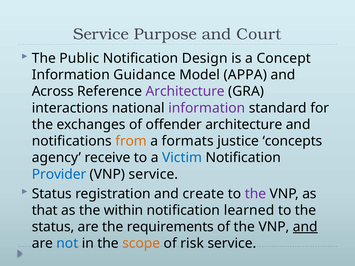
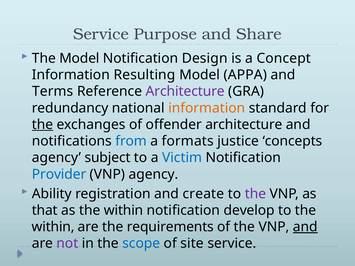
Court: Court -> Share
The Public: Public -> Model
Guidance: Guidance -> Resulting
Across: Across -> Terms
interactions: interactions -> redundancy
information at (207, 108) colour: purple -> orange
the at (43, 125) underline: none -> present
from colour: orange -> blue
receive: receive -> subject
VNP service: service -> agency
Status at (52, 194): Status -> Ability
learned: learned -> develop
status at (53, 227): status -> within
not colour: blue -> purple
scope colour: orange -> blue
risk: risk -> site
